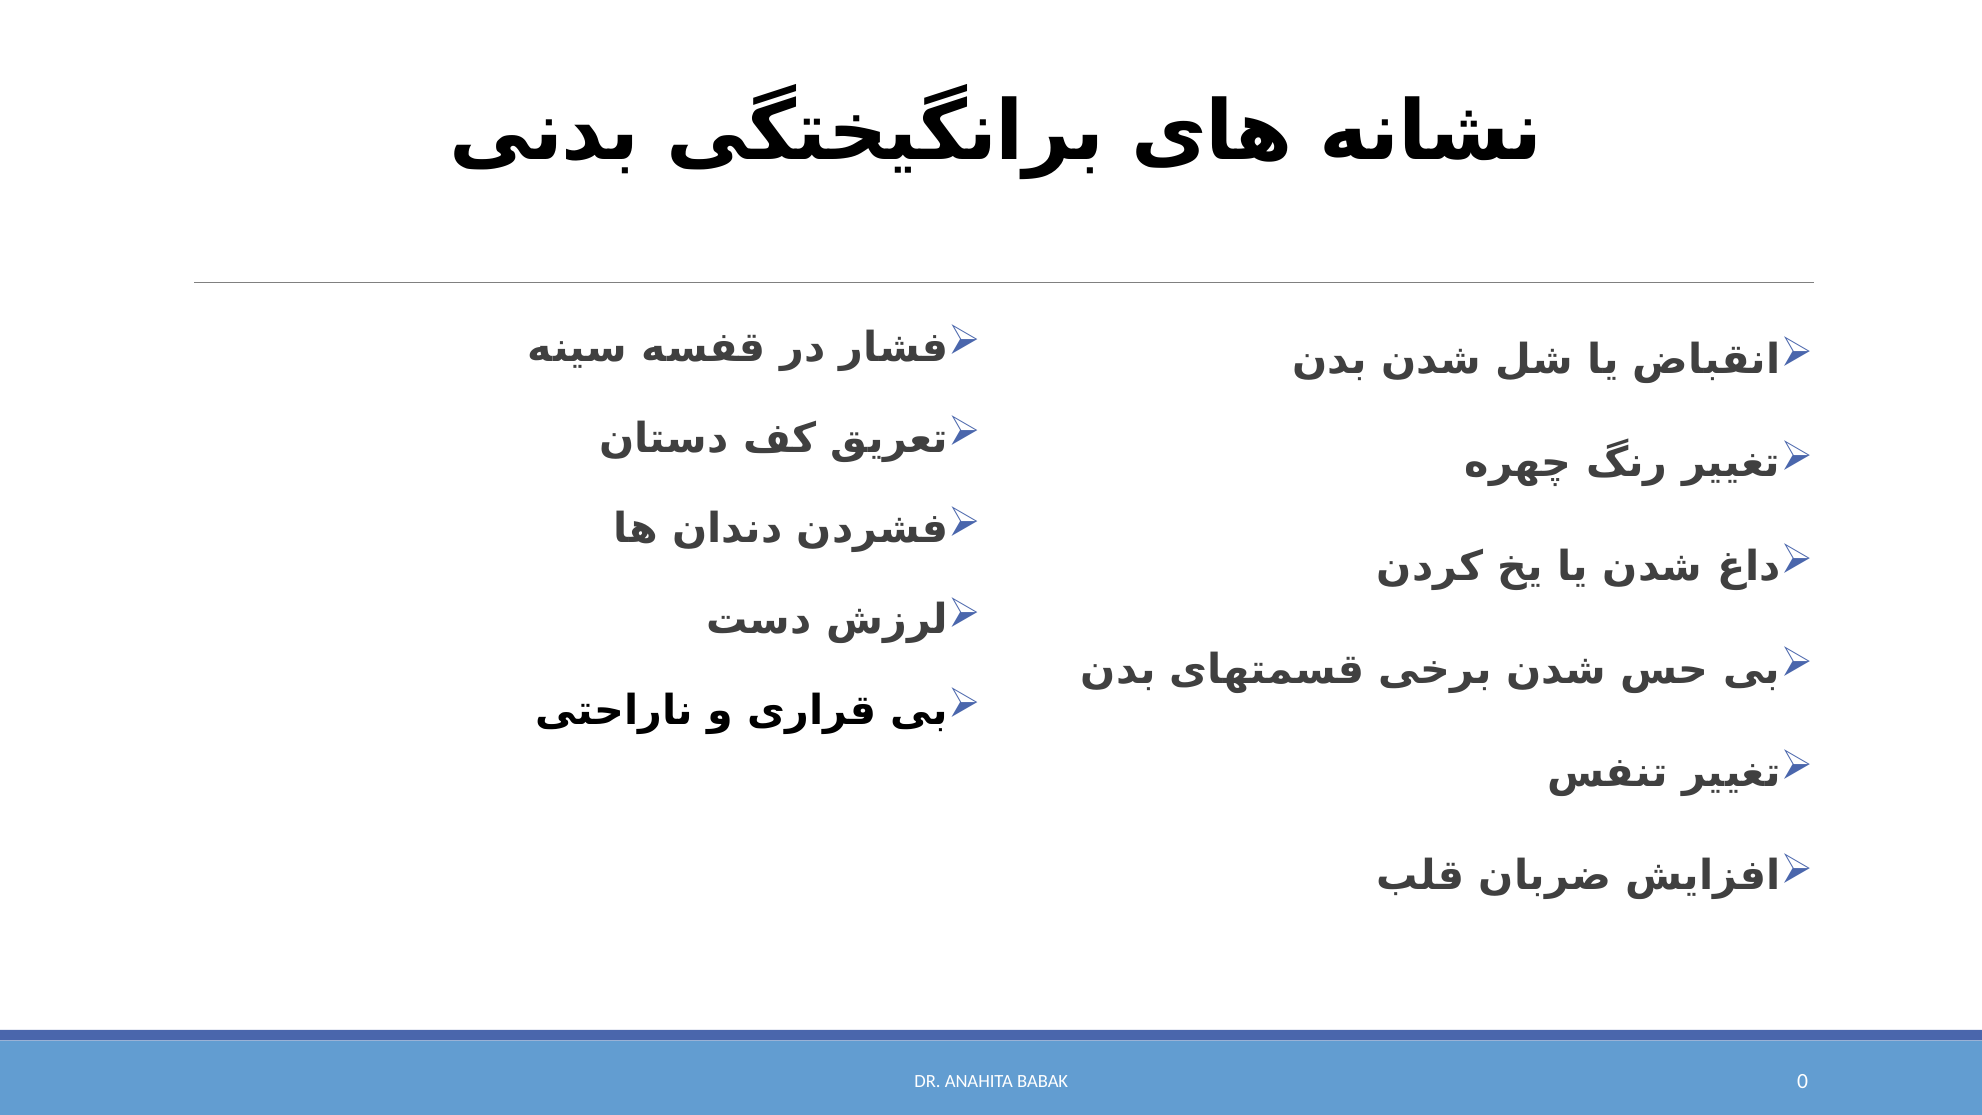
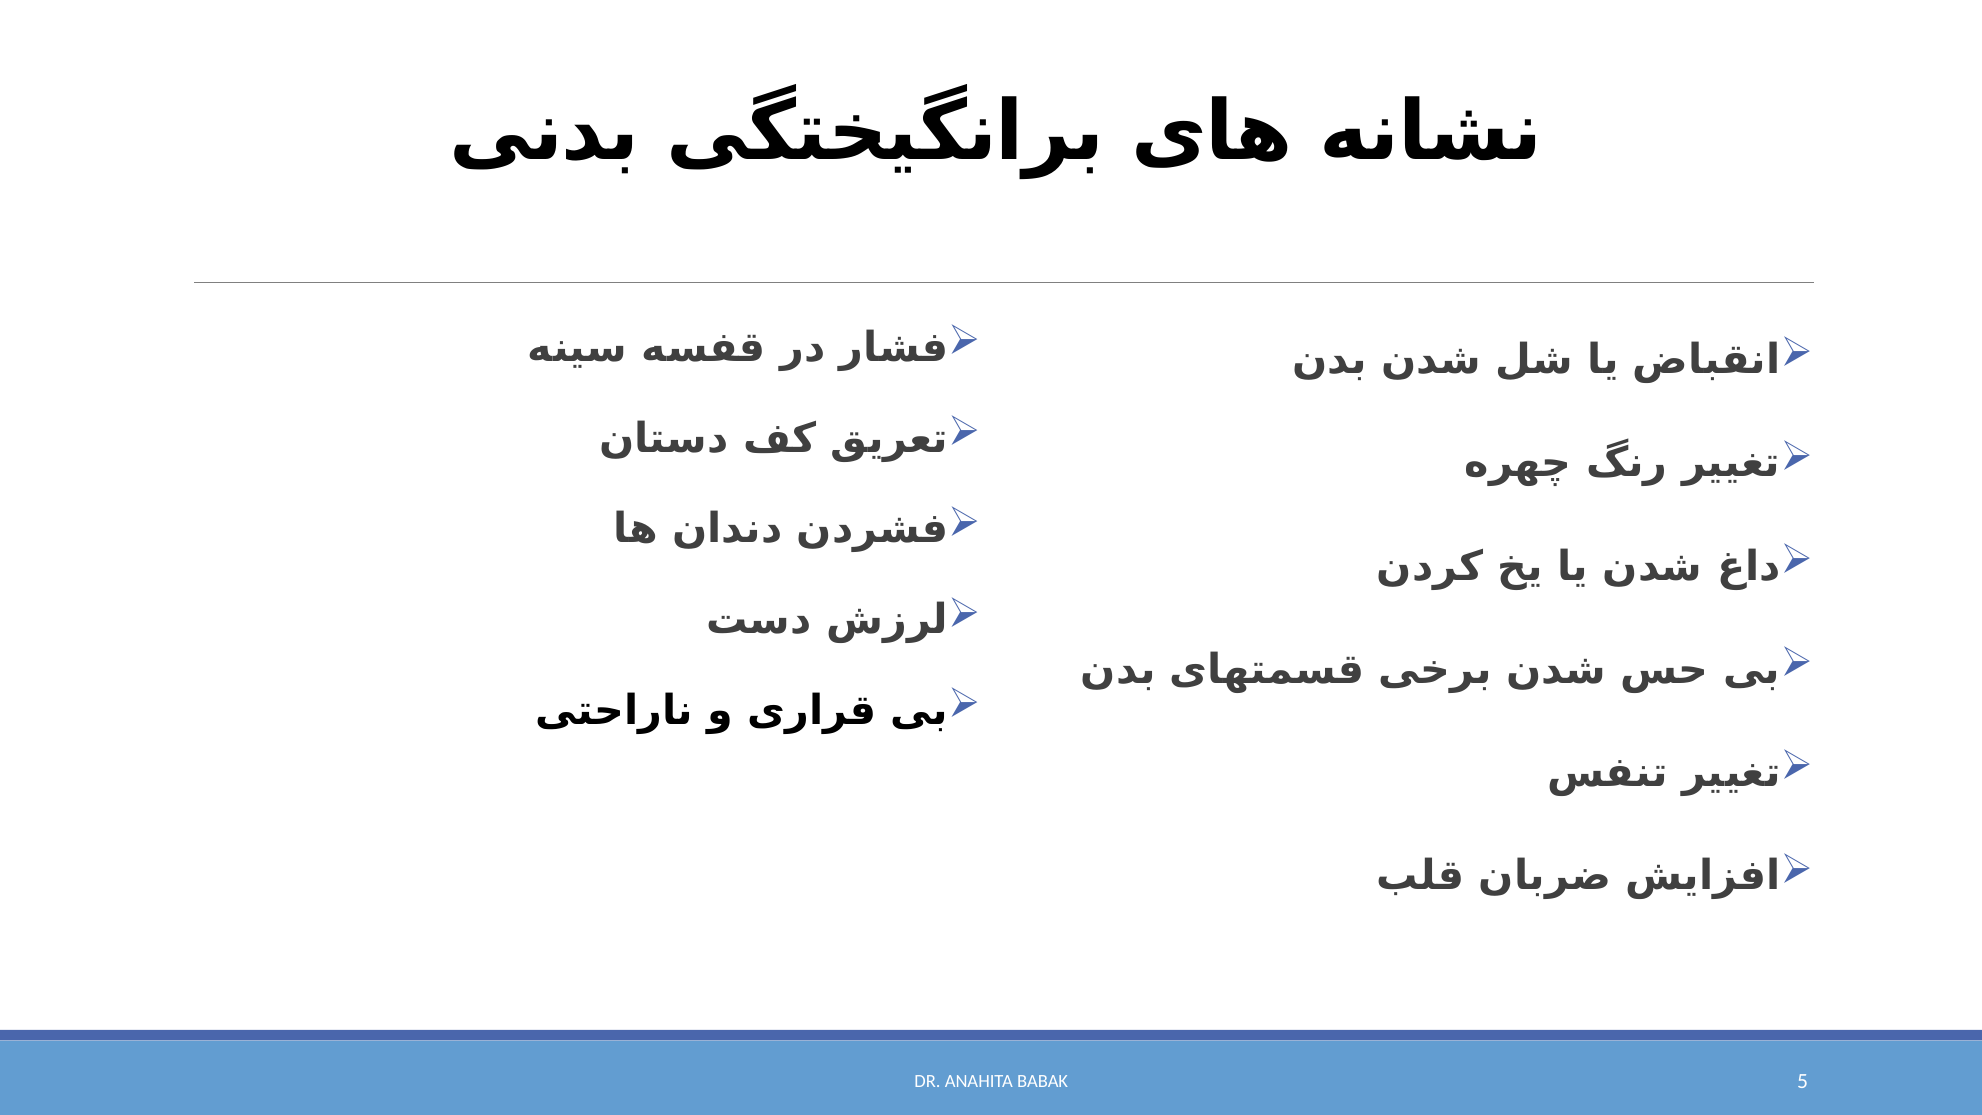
0: 0 -> 5
